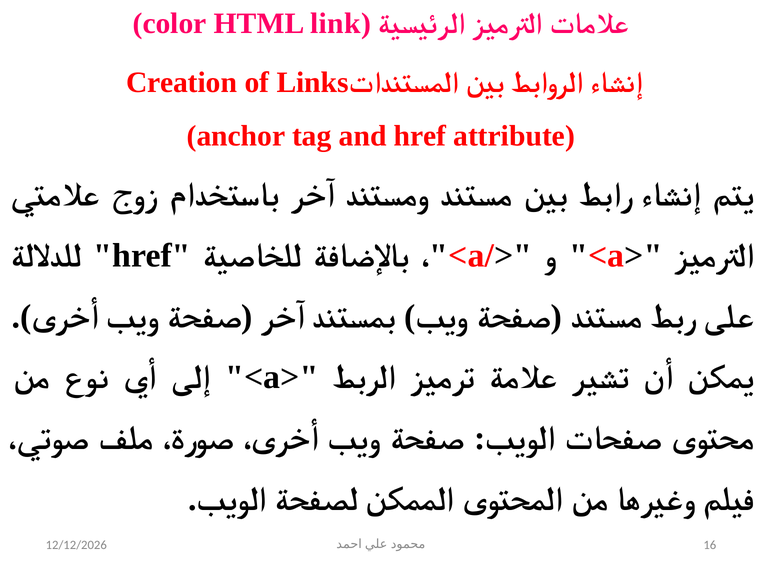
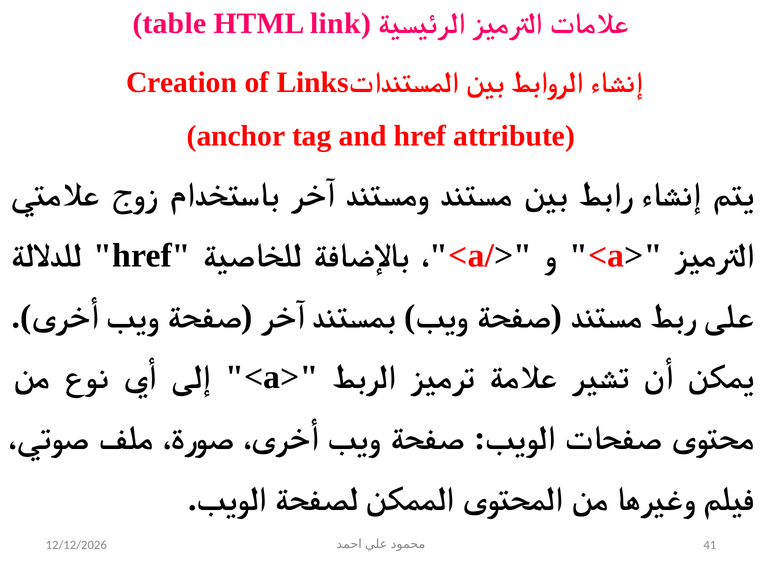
color: color -> table
16: 16 -> 41
